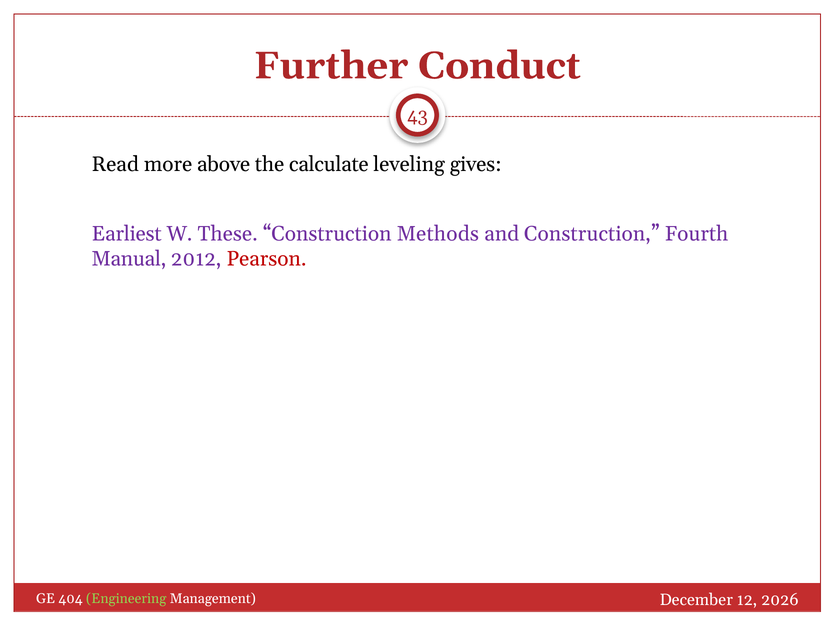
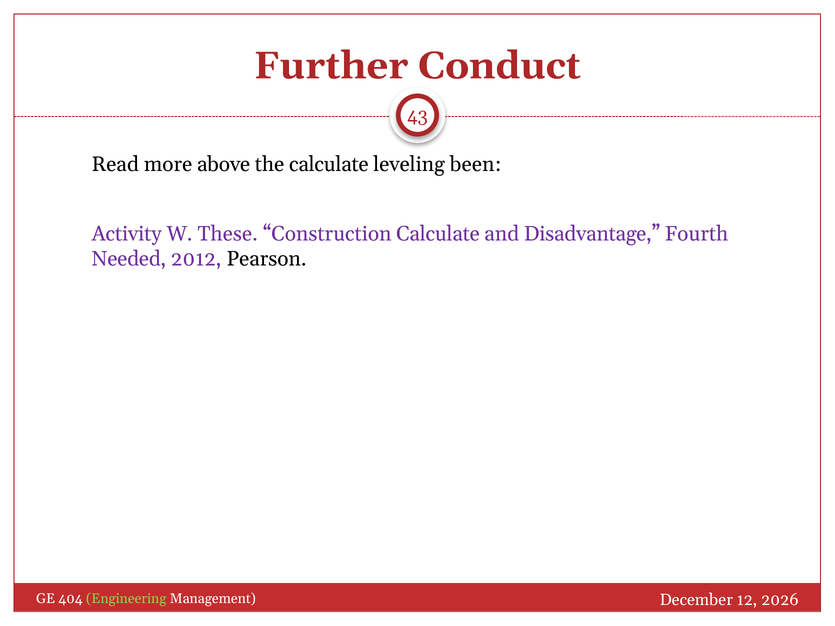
gives: gives -> been
Earliest: Earliest -> Activity
Construction Methods: Methods -> Calculate
and Construction: Construction -> Disadvantage
Manual: Manual -> Needed
Pearson colour: red -> black
